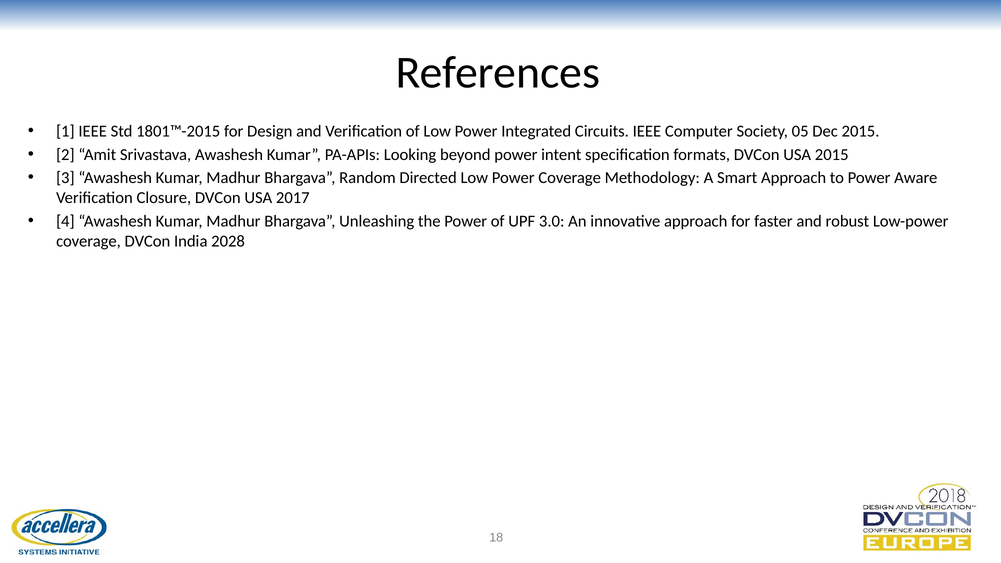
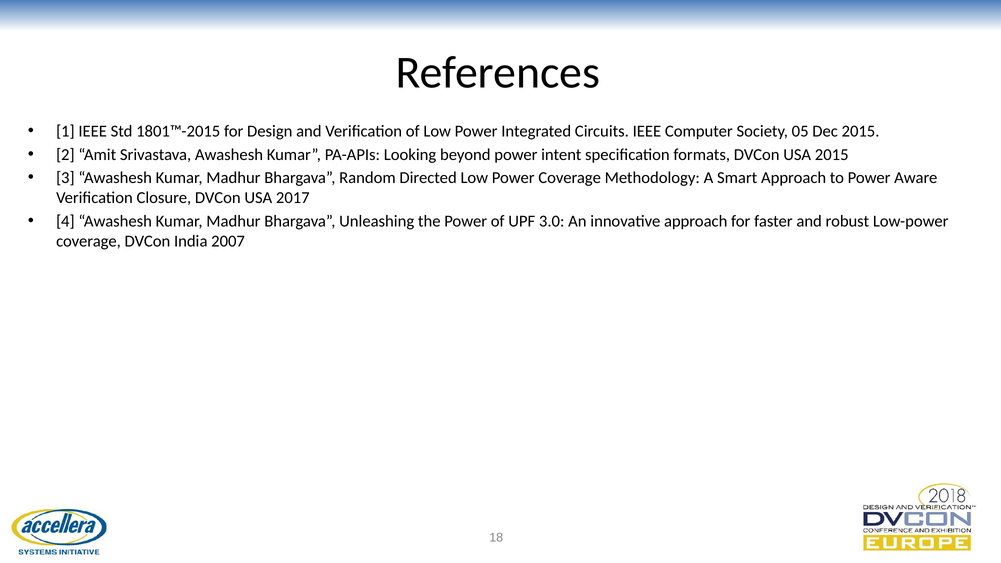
2028: 2028 -> 2007
